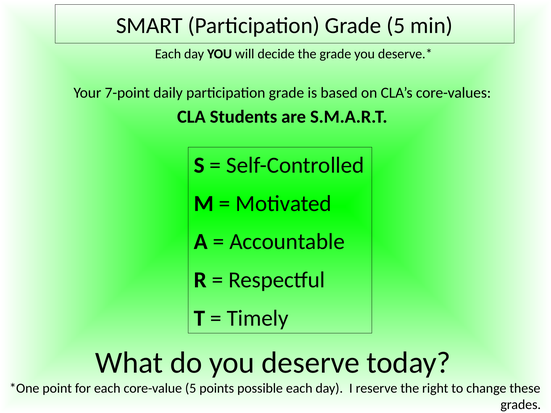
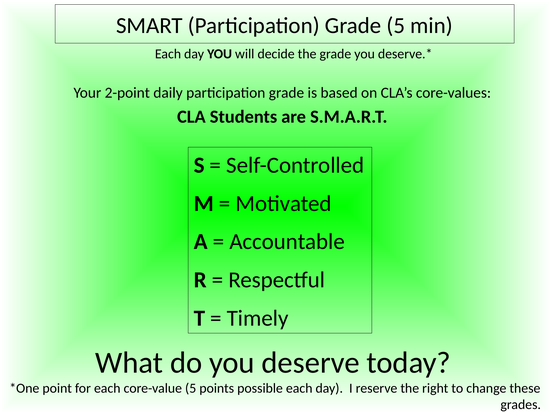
7-point: 7-point -> 2-point
